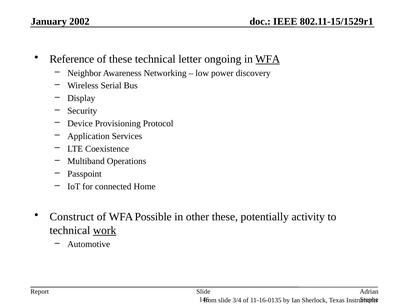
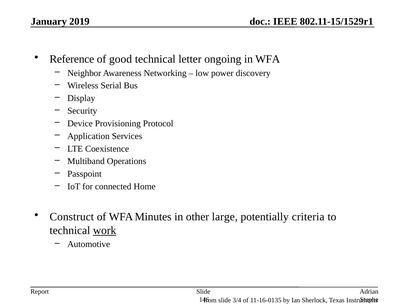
2002: 2002 -> 2019
of these: these -> good
WFA at (268, 59) underline: present -> none
Possible: Possible -> Minutes
other these: these -> large
activity: activity -> criteria
